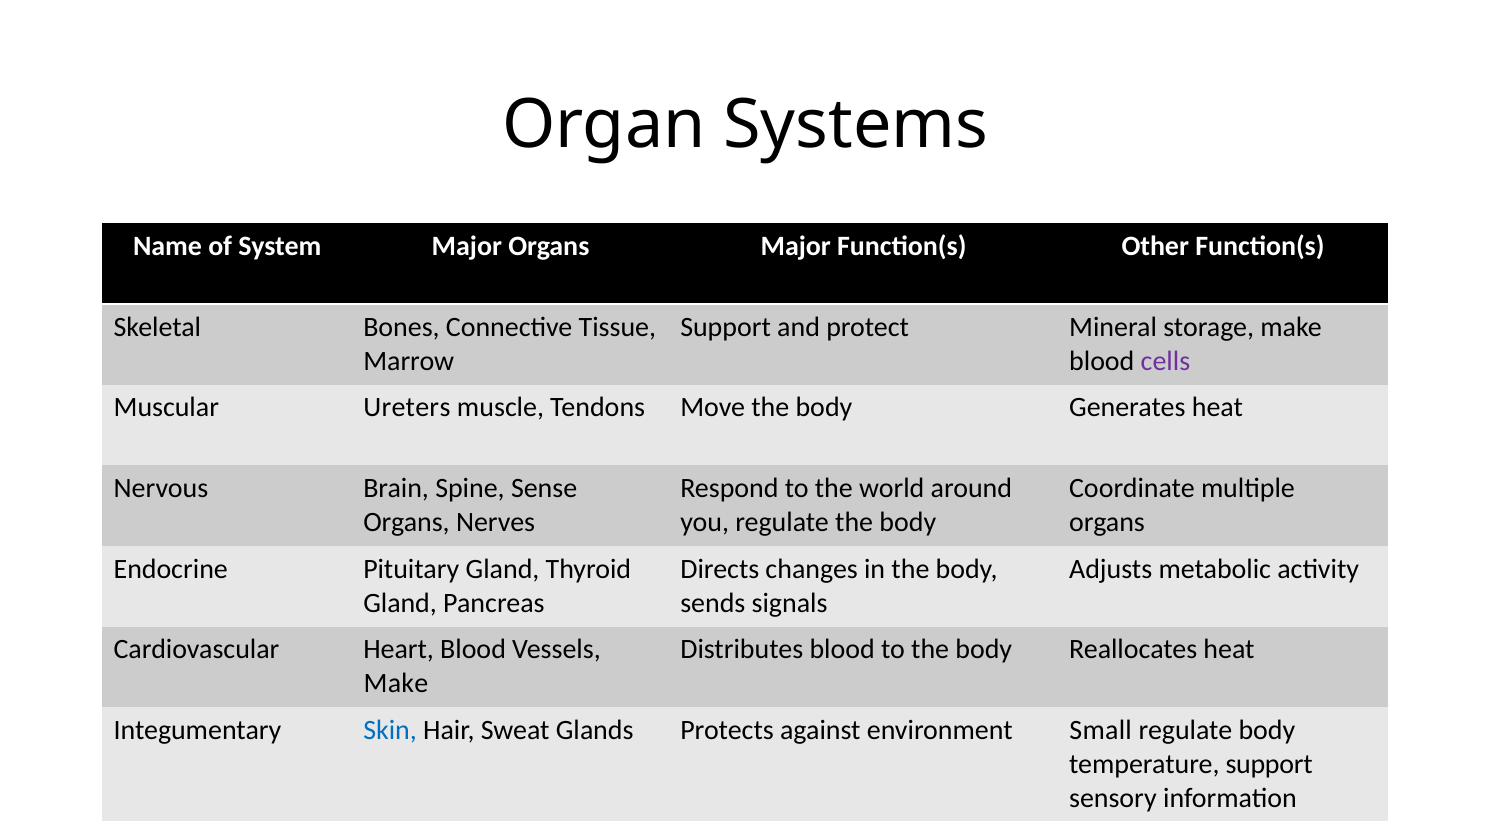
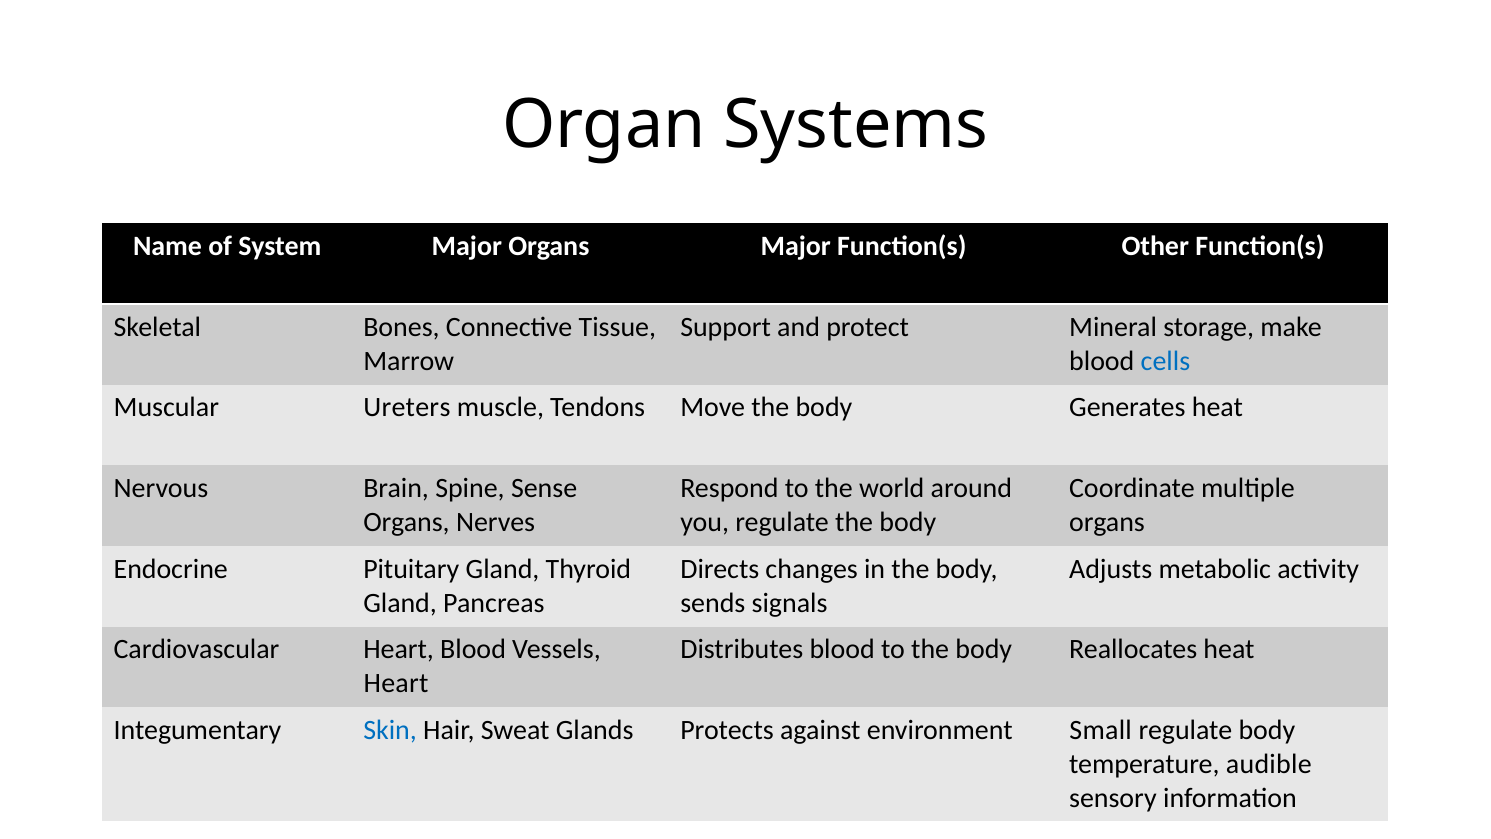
cells colour: purple -> blue
Make at (396, 683): Make -> Heart
temperature support: support -> audible
